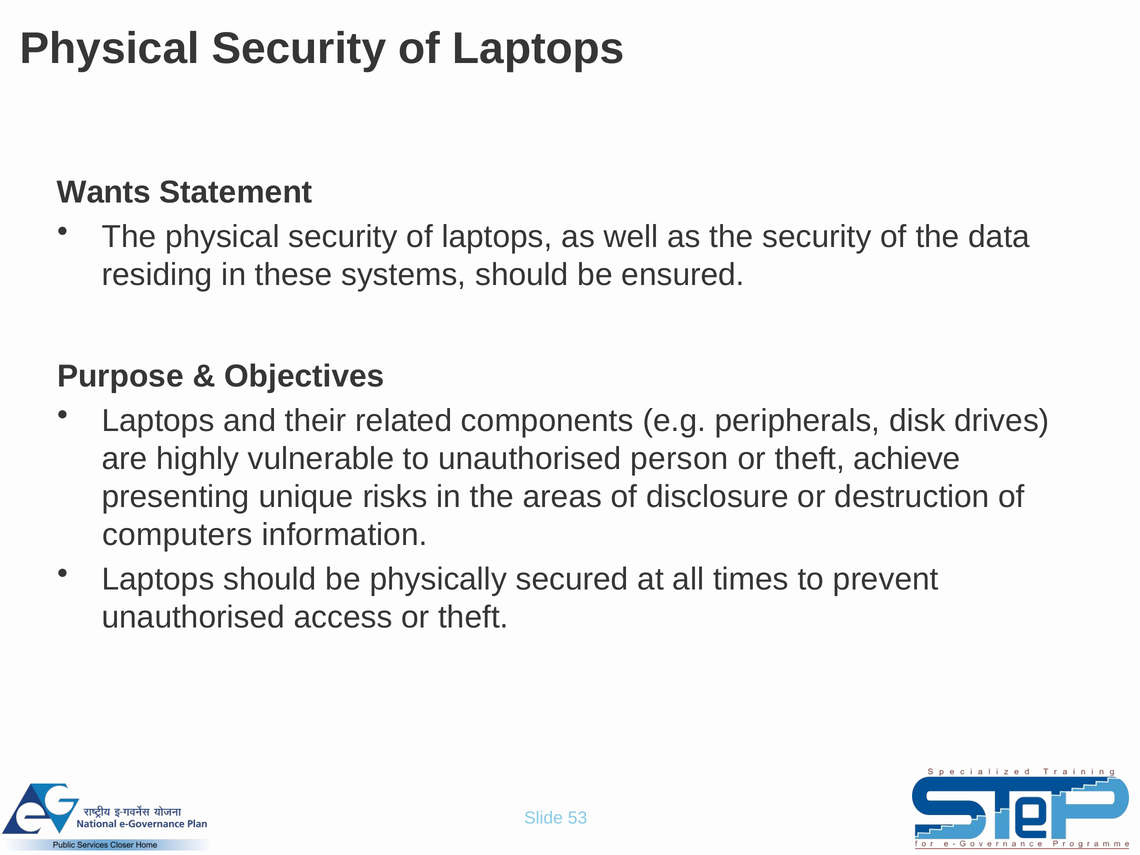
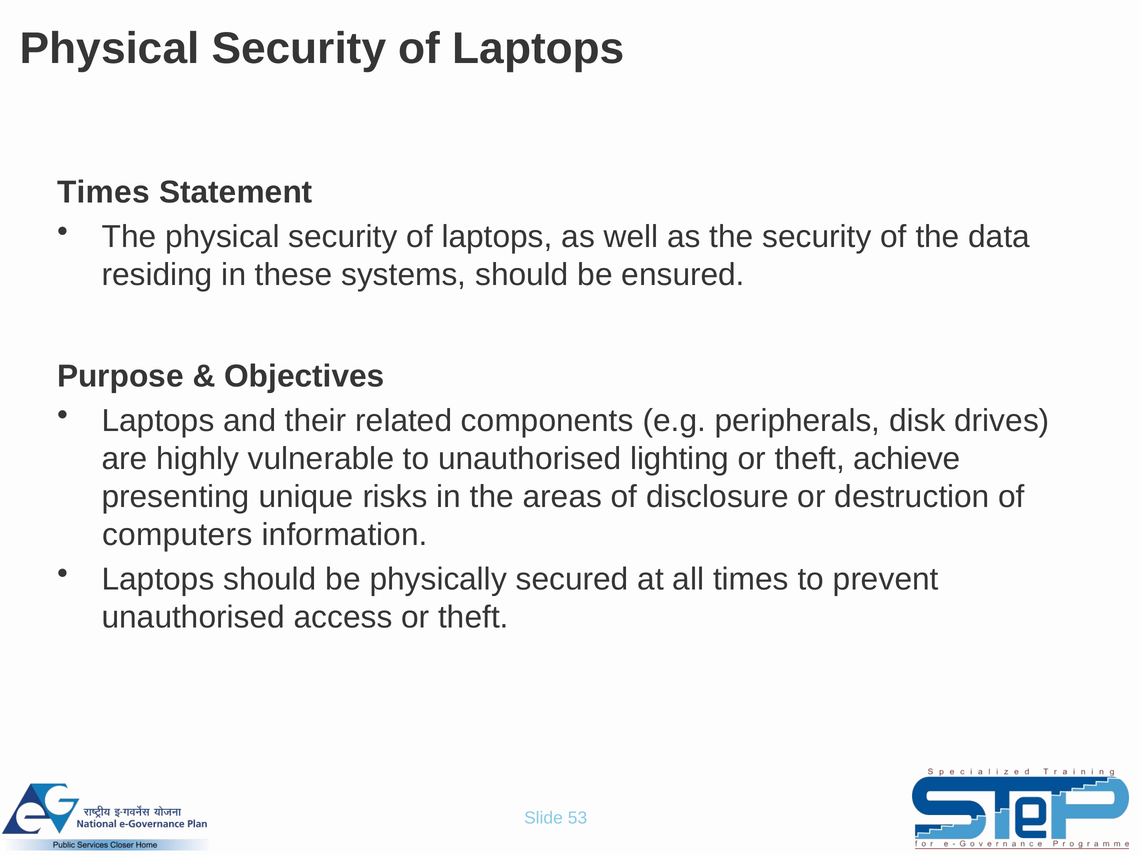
Wants at (104, 192): Wants -> Times
person: person -> lighting
